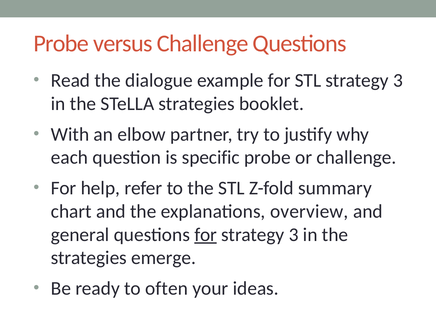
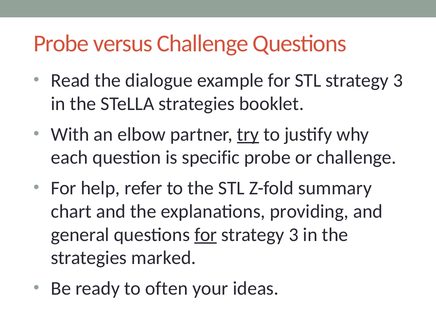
try underline: none -> present
overview: overview -> providing
emerge: emerge -> marked
